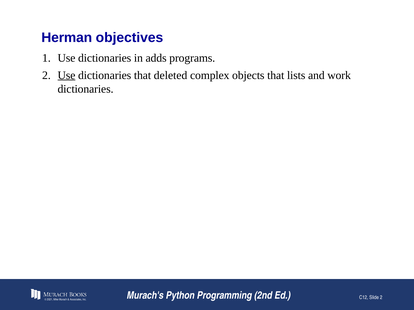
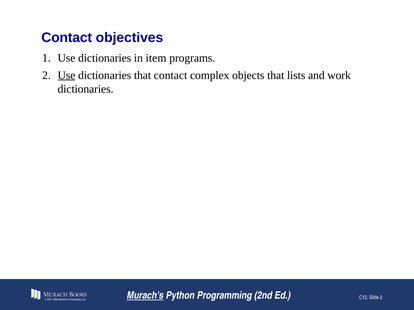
Herman at (67, 38): Herman -> Contact
adds: adds -> item
that deleted: deleted -> contact
Murach's underline: none -> present
